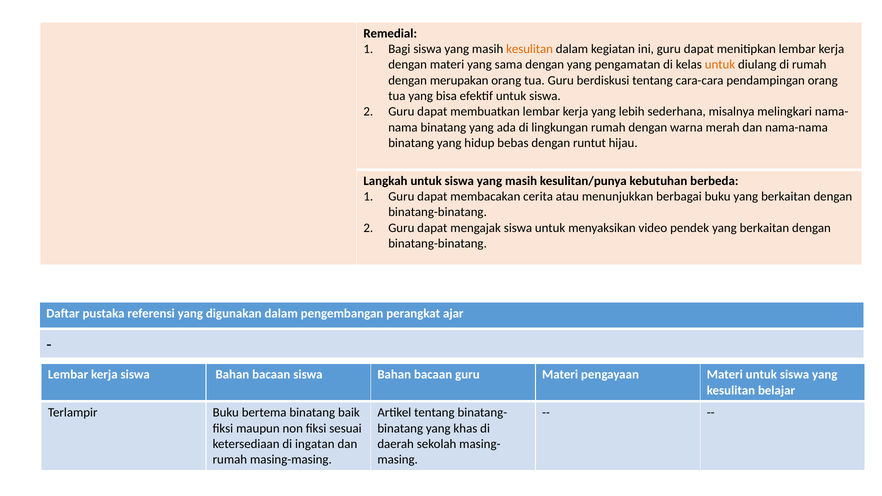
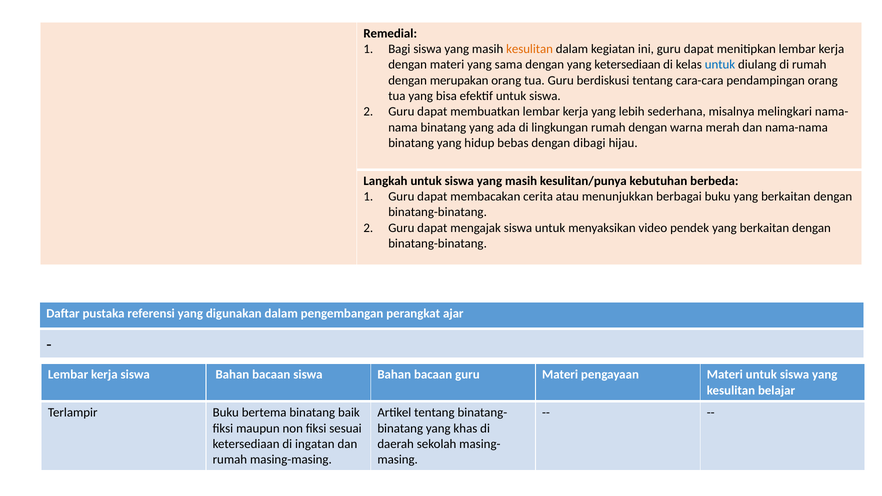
yang pengamatan: pengamatan -> ketersediaan
untuk at (720, 65) colour: orange -> blue
runtut: runtut -> dibagi
